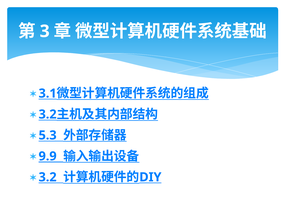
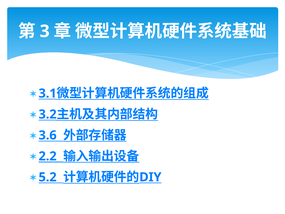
5.3: 5.3 -> 3.6
9.9: 9.9 -> 2.2
3.2 at (48, 177): 3.2 -> 5.2
